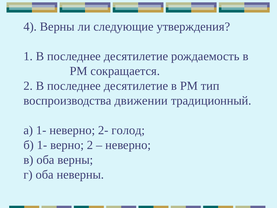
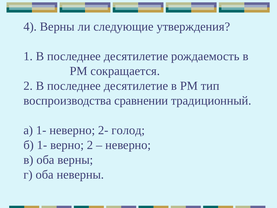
движении: движении -> сравнении
